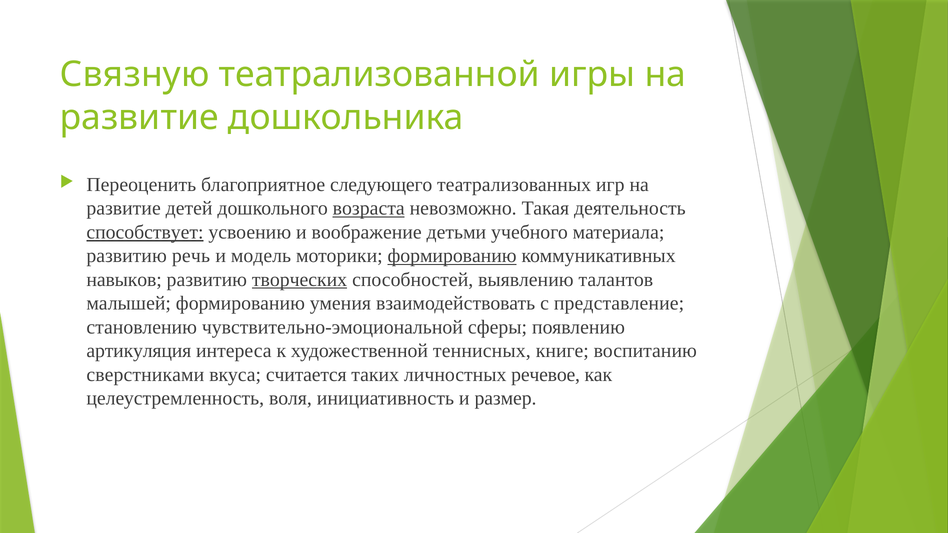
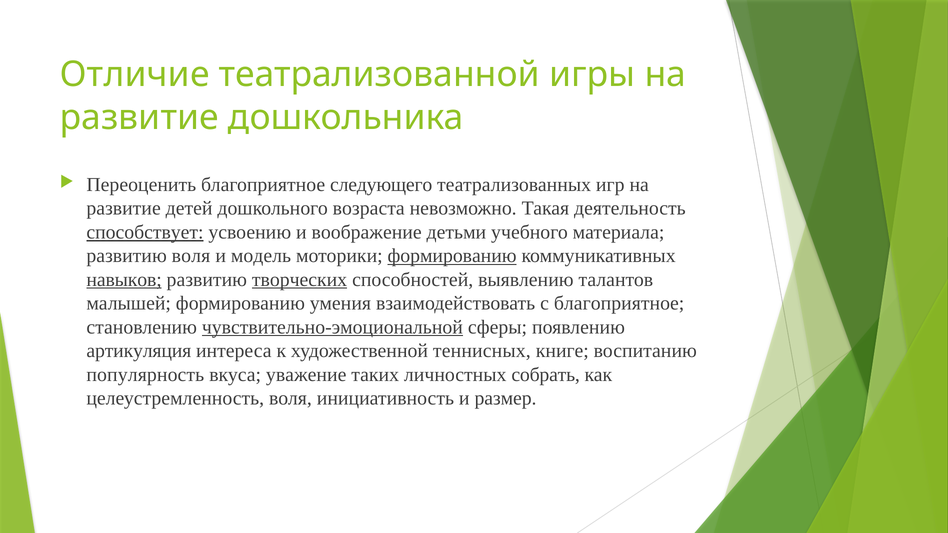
Связную: Связную -> Отличие
возраста underline: present -> none
развитию речь: речь -> воля
навыков underline: none -> present
с представление: представление -> благоприятное
чувствительно-эмоциональной underline: none -> present
сверстниками: сверстниками -> популярность
считается: считается -> уважение
речевое: речевое -> собрать
